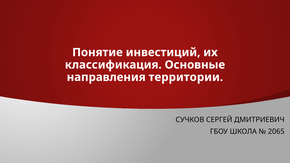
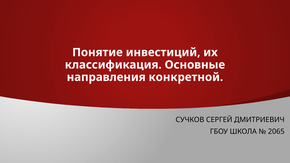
территории: территории -> конкретной
